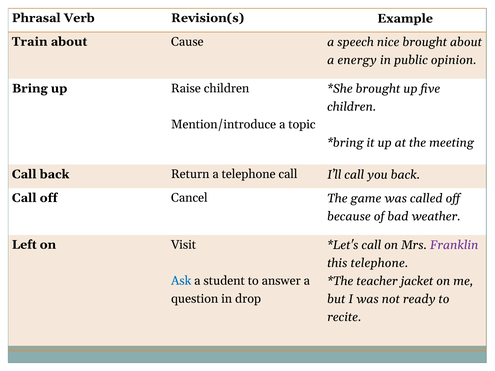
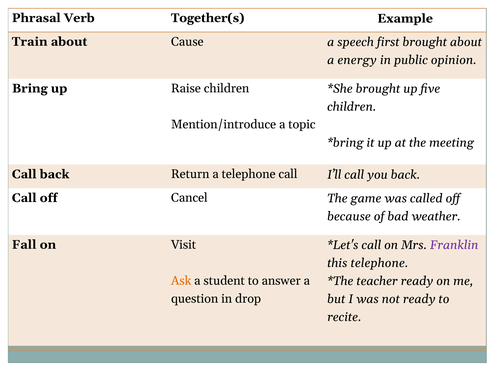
Revision(s: Revision(s -> Together(s
nice: nice -> first
Left: Left -> Fall
Ask colour: blue -> orange
teacher jacket: jacket -> ready
